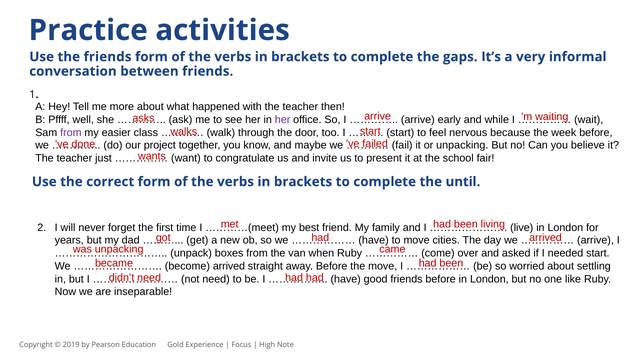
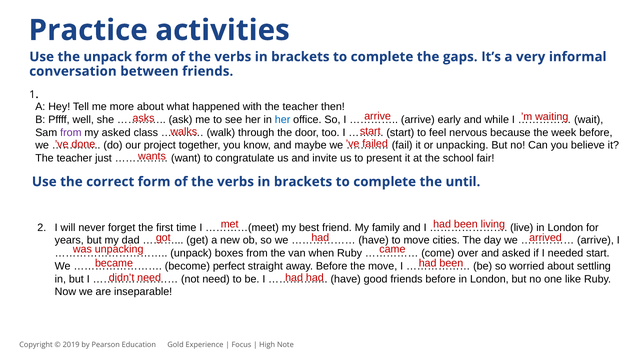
the friends: friends -> unpack
her at (283, 120) colour: purple -> blue
my easier: easier -> asked
become arrived: arrived -> perfect
